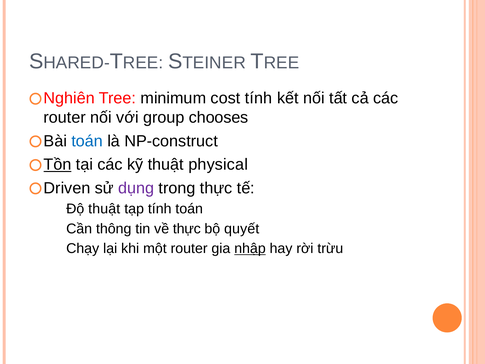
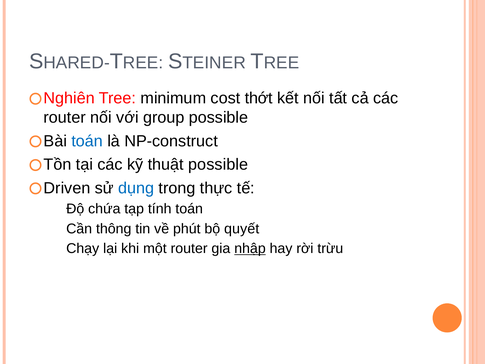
cost tính: tính -> thớt
group chooses: chooses -> possible
Tồn underline: present -> none
thuật physical: physical -> possible
dụng colour: purple -> blue
thuật at (104, 209): thuật -> chứa
về thực: thực -> phút
